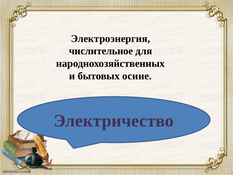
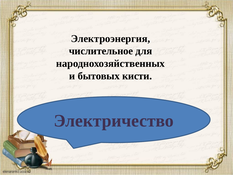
осине: осине -> кисти
